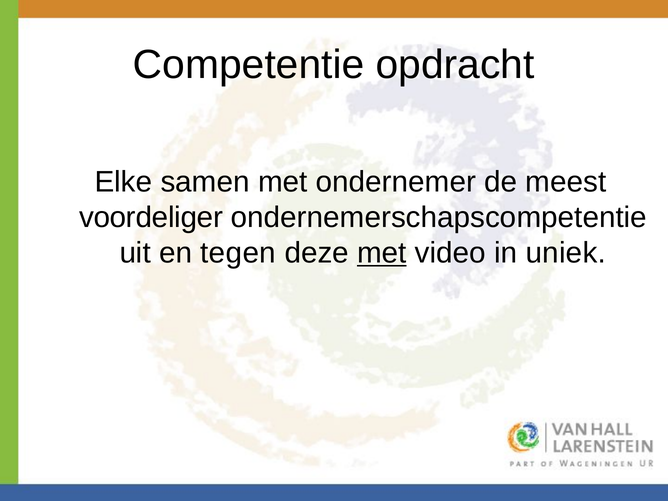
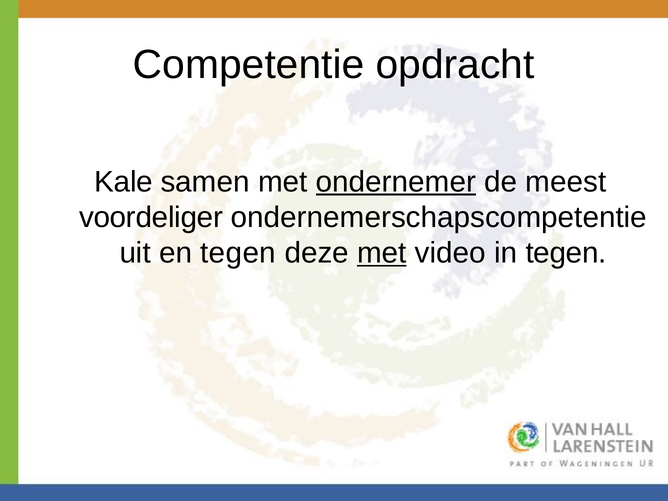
Elke: Elke -> Kale
ondernemer underline: none -> present
in uniek: uniek -> tegen
